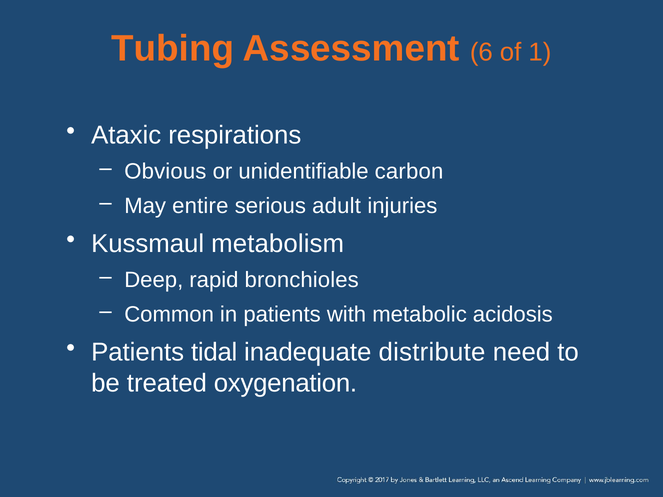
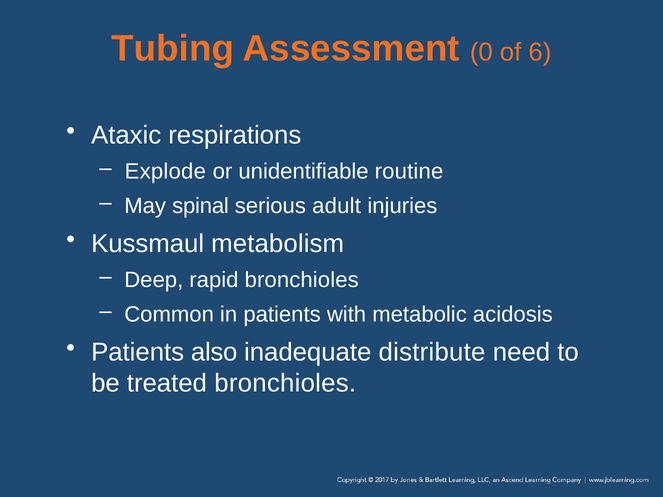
6: 6 -> 0
1: 1 -> 6
Obvious: Obvious -> Explode
carbon: carbon -> routine
entire: entire -> spinal
tidal: tidal -> also
treated oxygenation: oxygenation -> bronchioles
